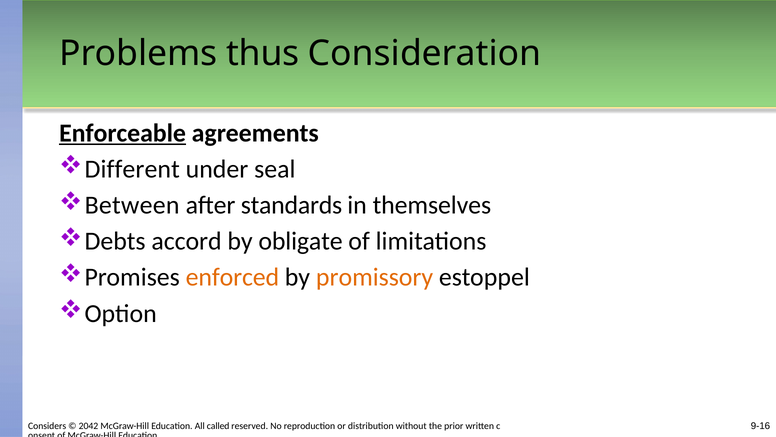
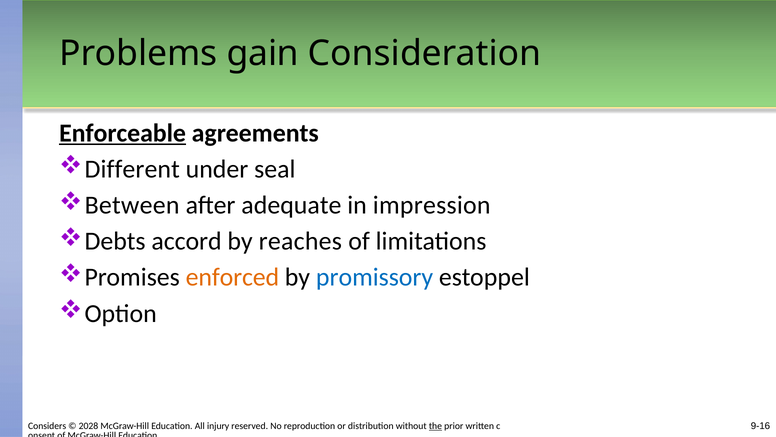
thus: thus -> gain
standards: standards -> adequate
themselves: themselves -> impression
obligate: obligate -> reaches
promissory colour: orange -> blue
2042: 2042 -> 2028
called: called -> injury
the underline: none -> present
